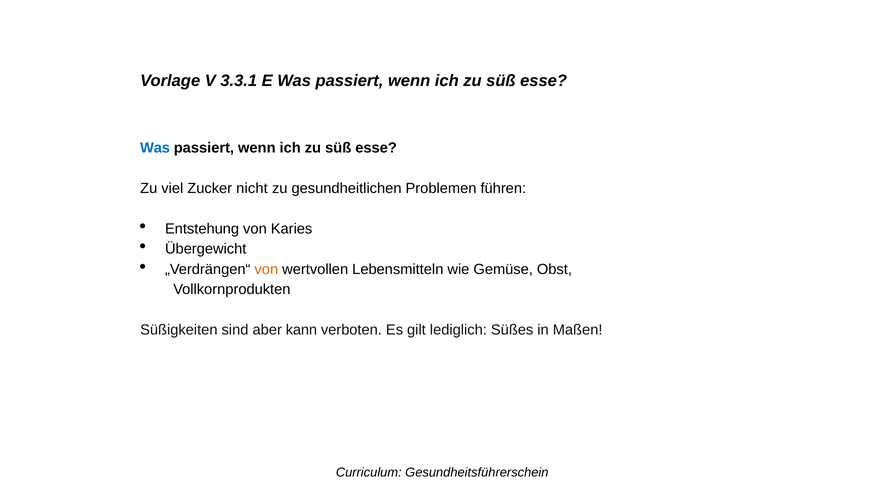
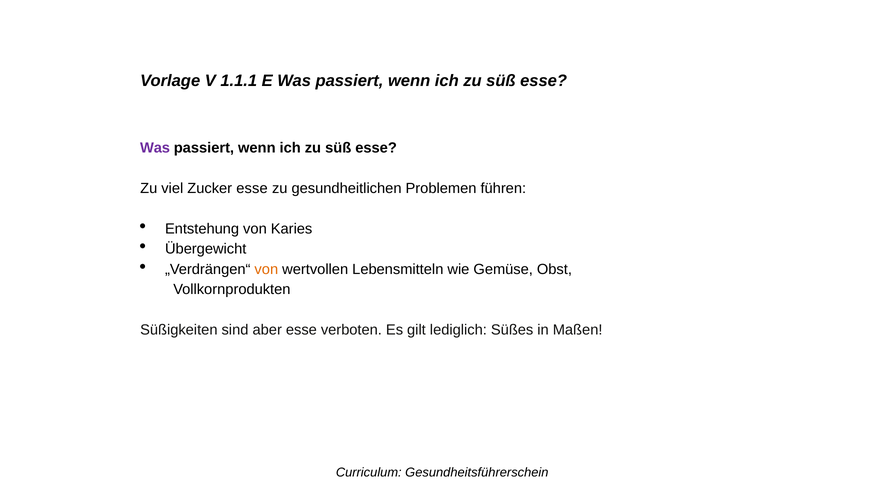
3.3.1: 3.3.1 -> 1.1.1
Was at (155, 148) colour: blue -> purple
Zucker nicht: nicht -> esse
aber kann: kann -> esse
